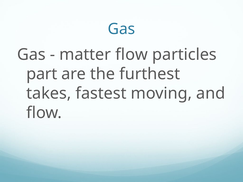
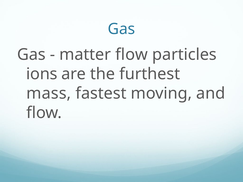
part: part -> ions
takes: takes -> mass
